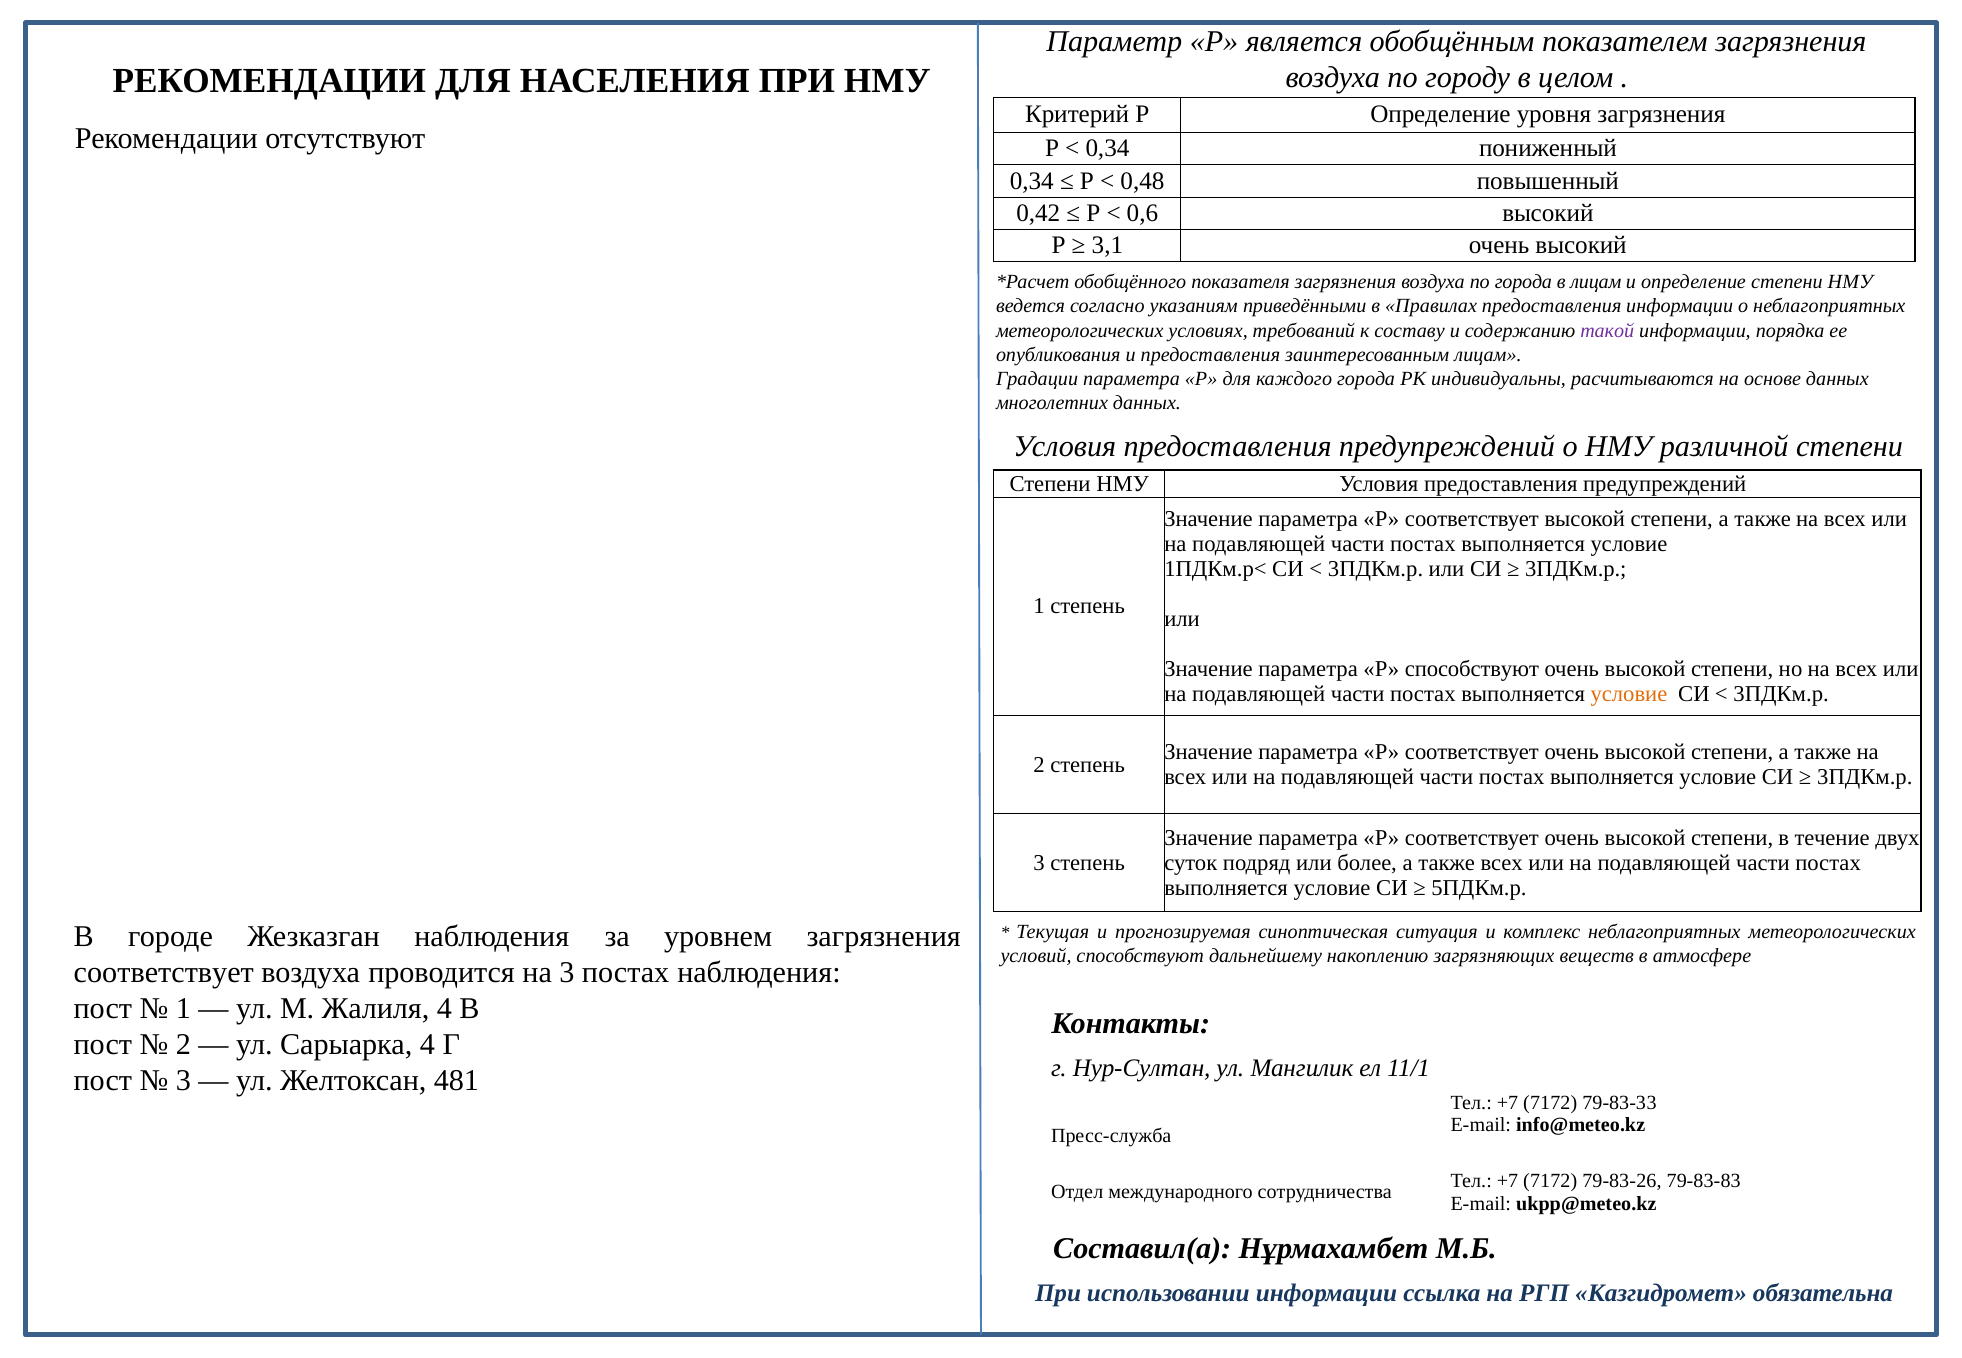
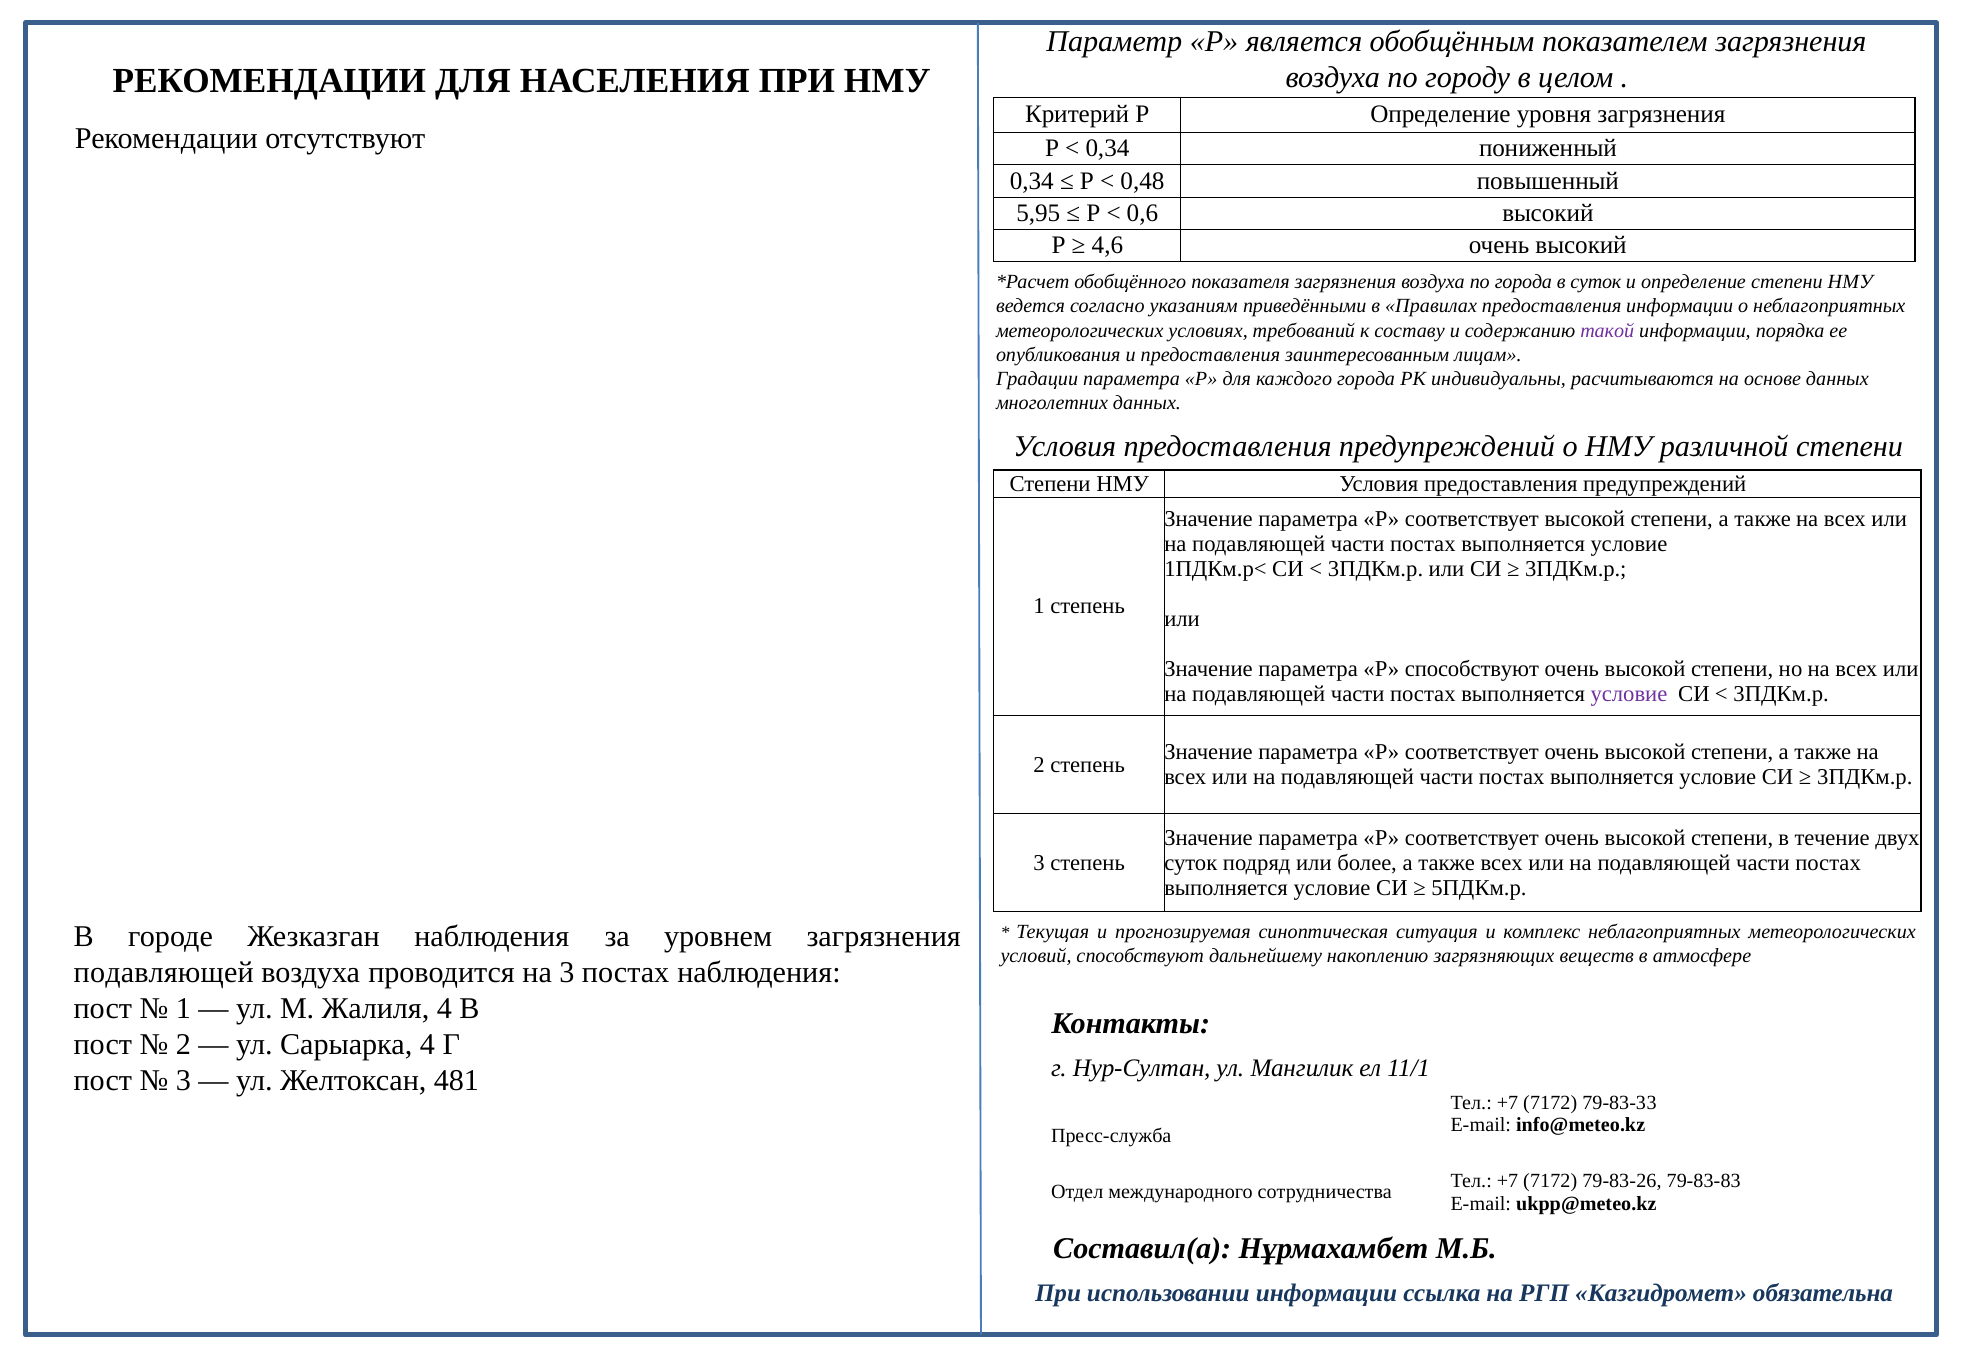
0,42: 0,42 -> 5,95
3,1: 3,1 -> 4,6
в лицам: лицам -> суток
условие at (1629, 694) colour: orange -> purple
соответствует at (164, 973): соответствует -> подавляющей
